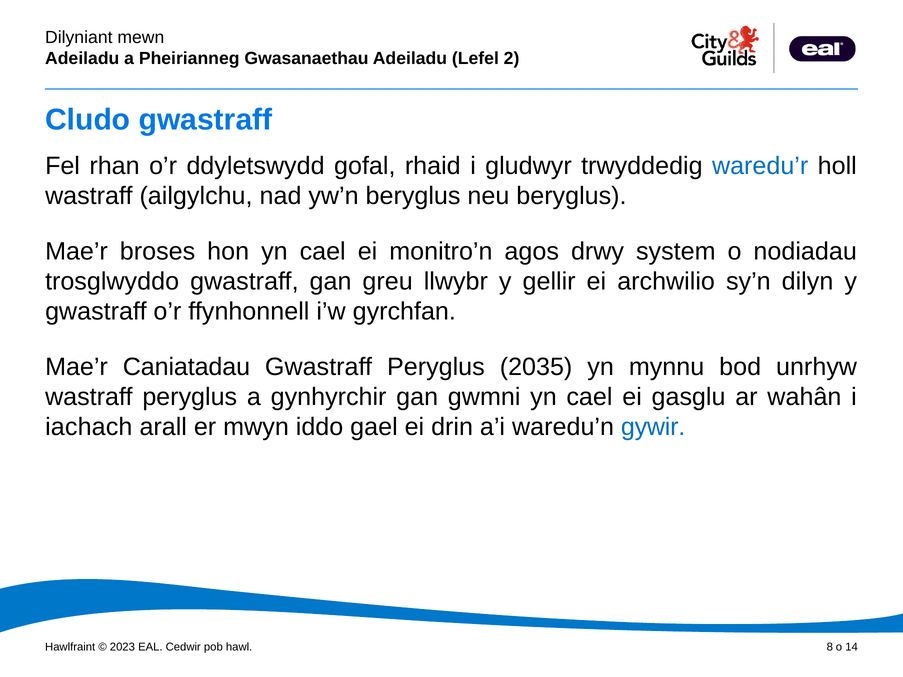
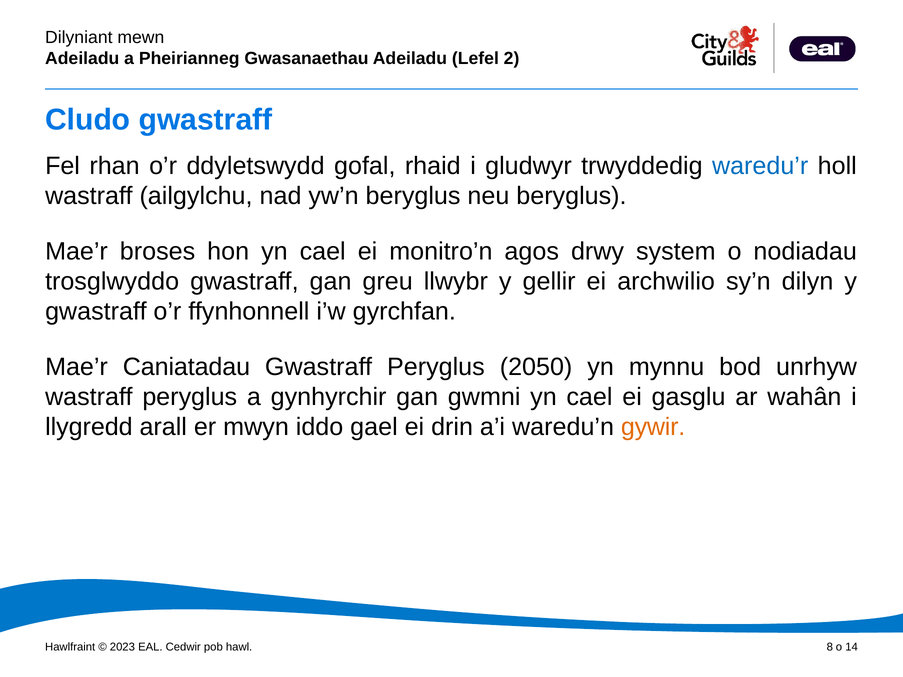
2035: 2035 -> 2050
iachach: iachach -> llygredd
gywir colour: blue -> orange
